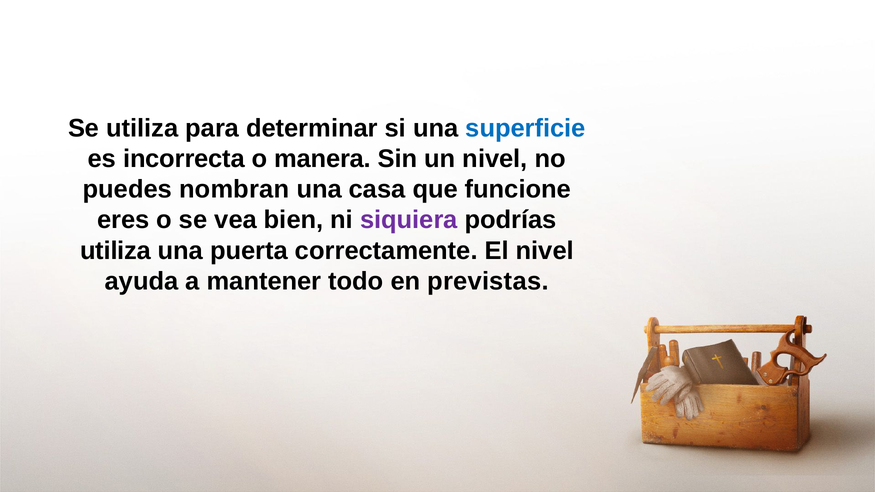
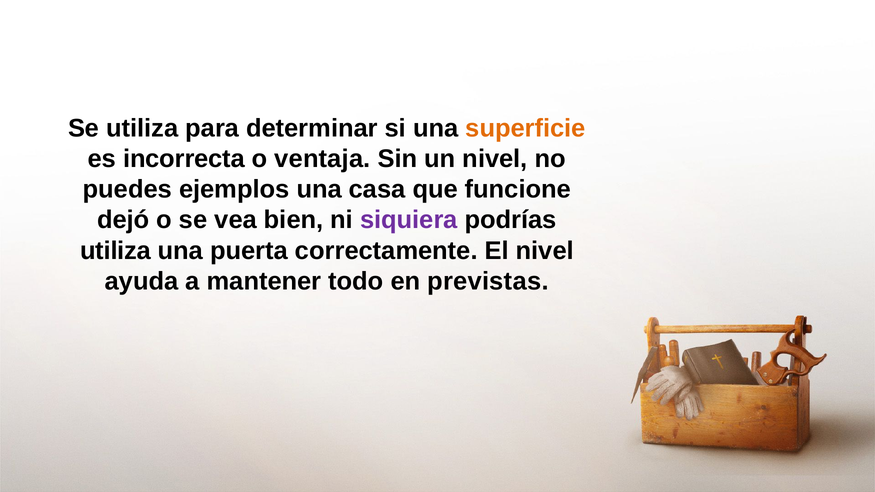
superficie colour: blue -> orange
manera: manera -> ventaja
nombran: nombran -> ejemplos
eres: eres -> dejó
